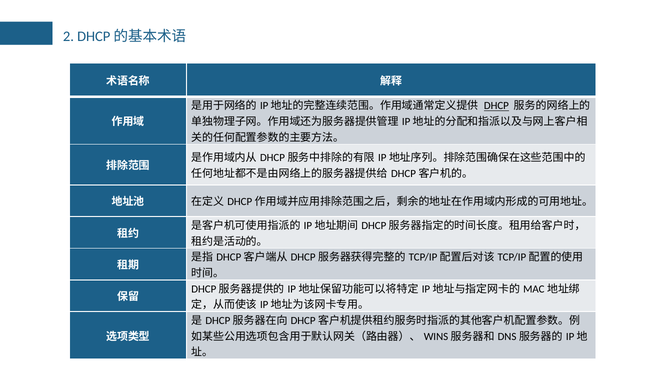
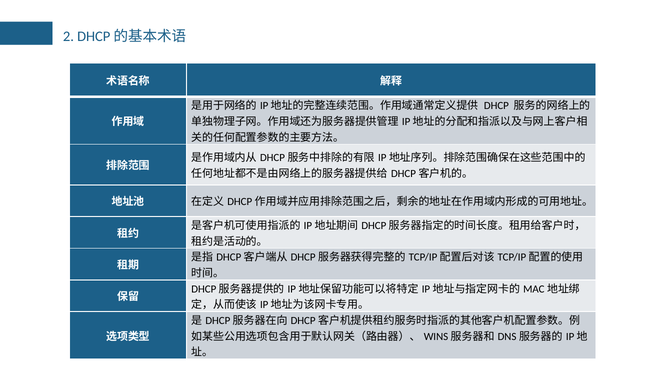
DHCP underline: present -> none
